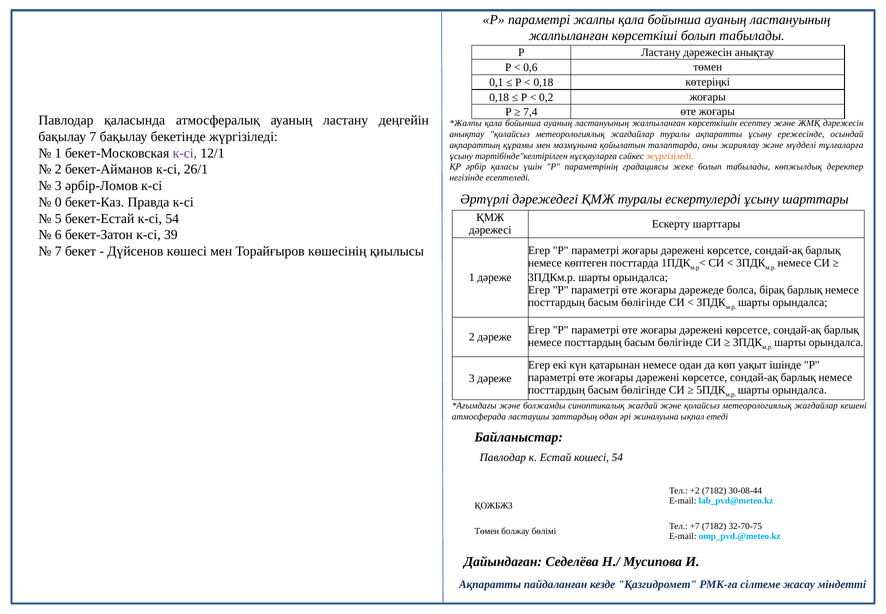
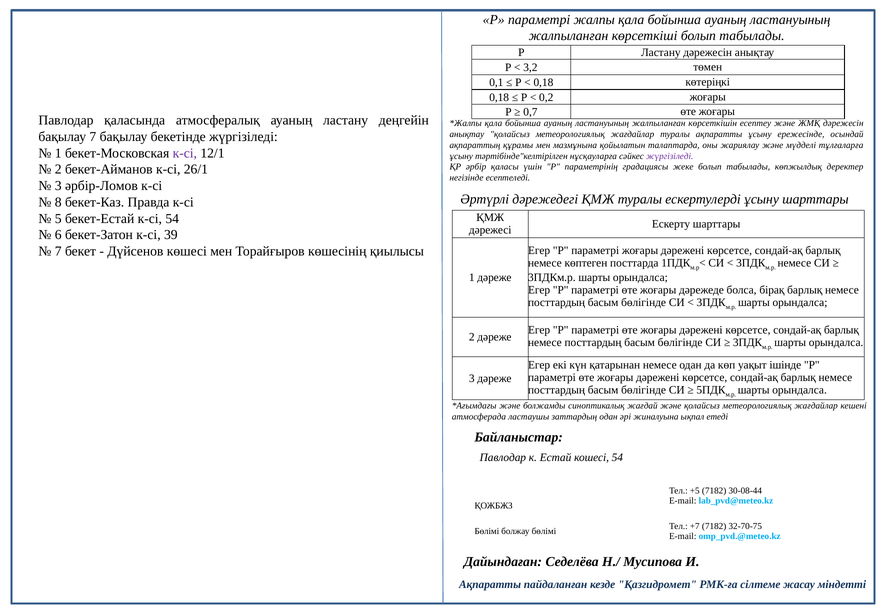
0,6: 0,6 -> 3,2
7,4: 7,4 -> 0,7
жүргізіледі at (670, 156) colour: orange -> purple
0: 0 -> 8
+2: +2 -> +5
Төмен at (487, 531): Төмен -> Бөлімі
